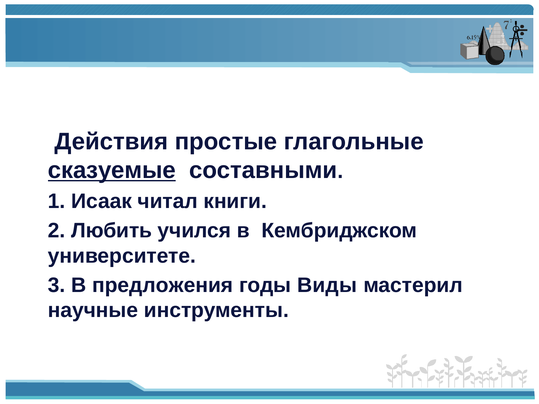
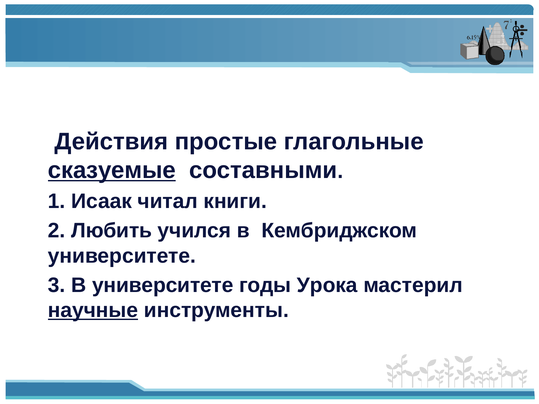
В предложения: предложения -> университете
Виды: Виды -> Урока
научные underline: none -> present
